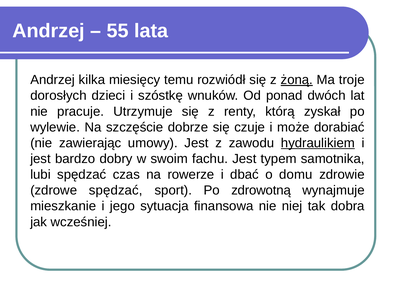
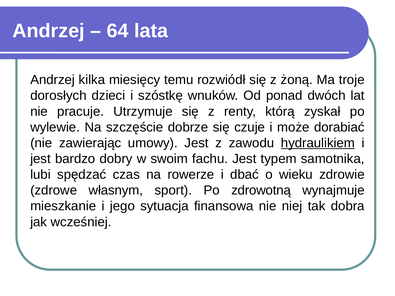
55: 55 -> 64
żoną underline: present -> none
domu: domu -> wieku
zdrowe spędzać: spędzać -> własnym
